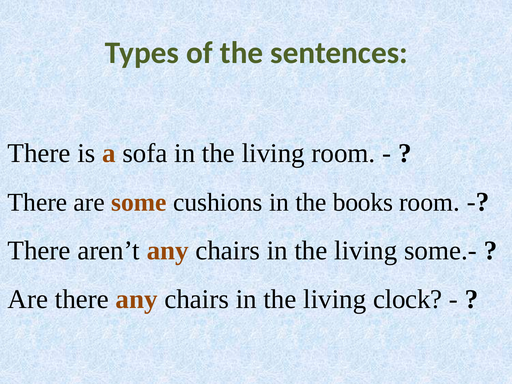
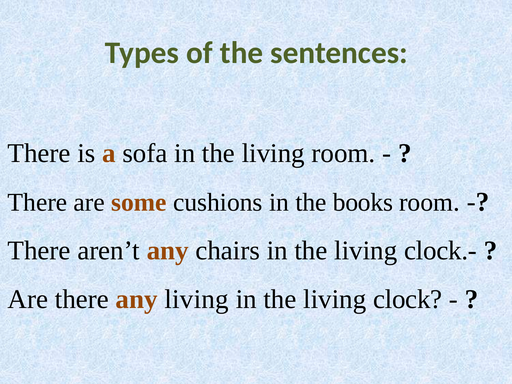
some.-: some.- -> clock.-
there any chairs: chairs -> living
